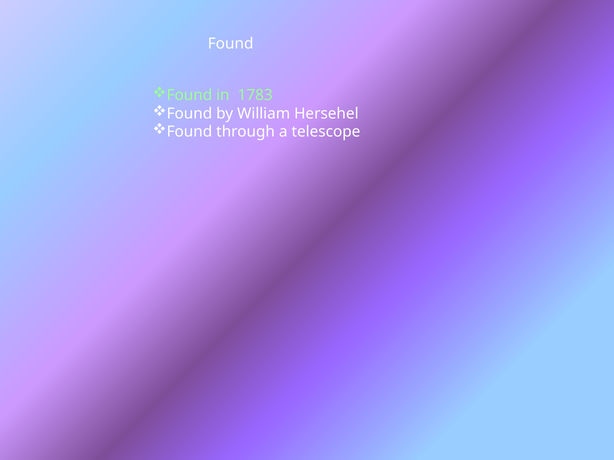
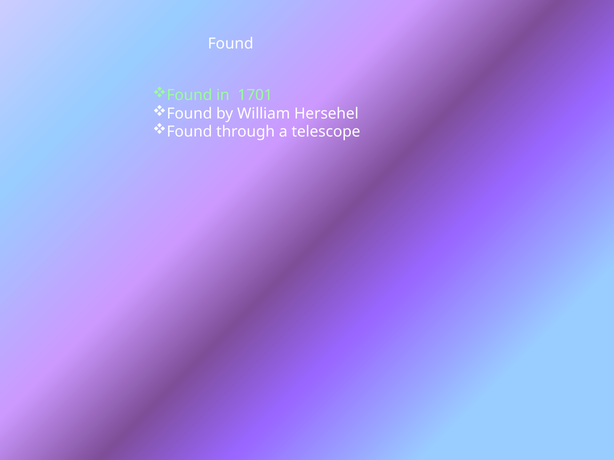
1783: 1783 -> 1701
